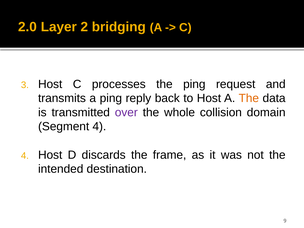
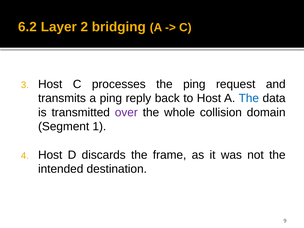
2.0: 2.0 -> 6.2
The at (249, 98) colour: orange -> blue
Segment 4: 4 -> 1
